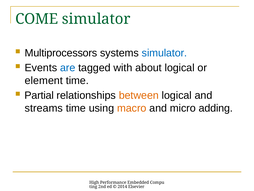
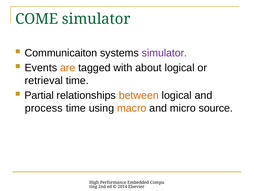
Multiprocessors: Multiprocessors -> Communicaiton
simulator at (164, 53) colour: blue -> purple
are colour: blue -> orange
element: element -> retrieval
streams: streams -> process
adding: adding -> source
